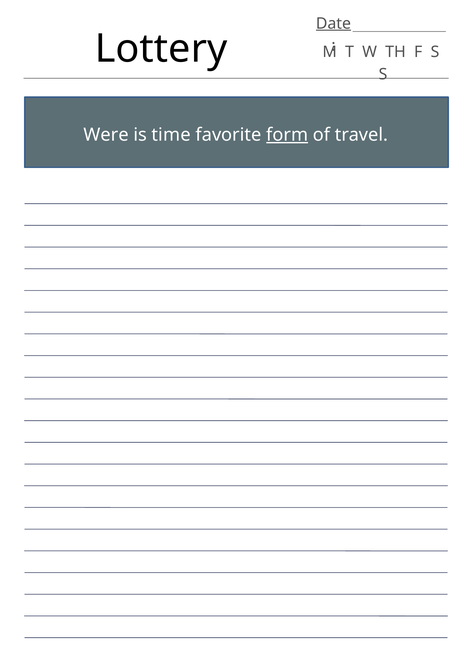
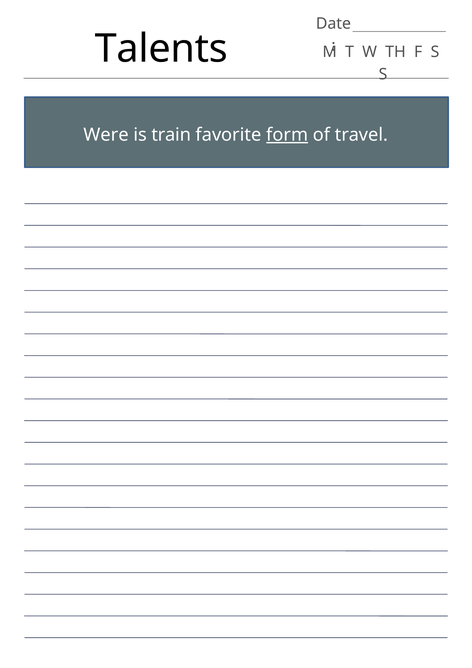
Date underline: present -> none
Lottery: Lottery -> Talents
time: time -> train
